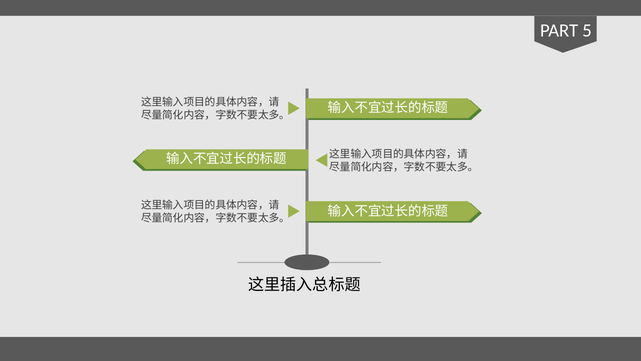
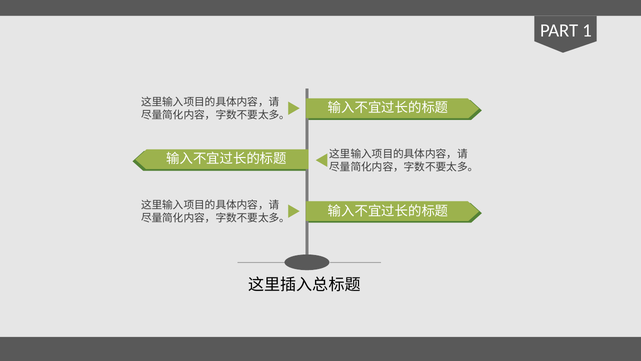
5: 5 -> 1
